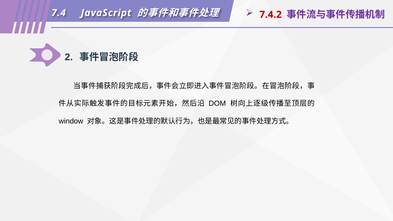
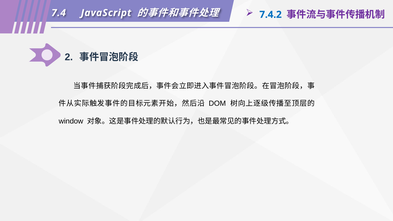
7.4.2 colour: red -> blue
